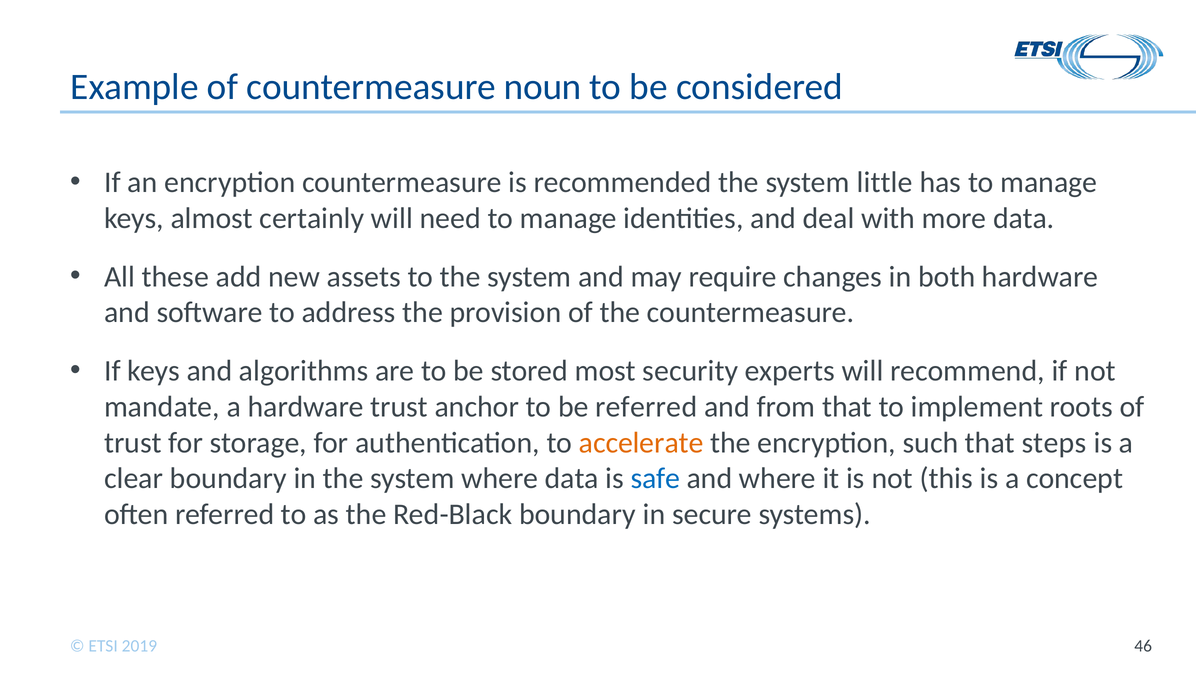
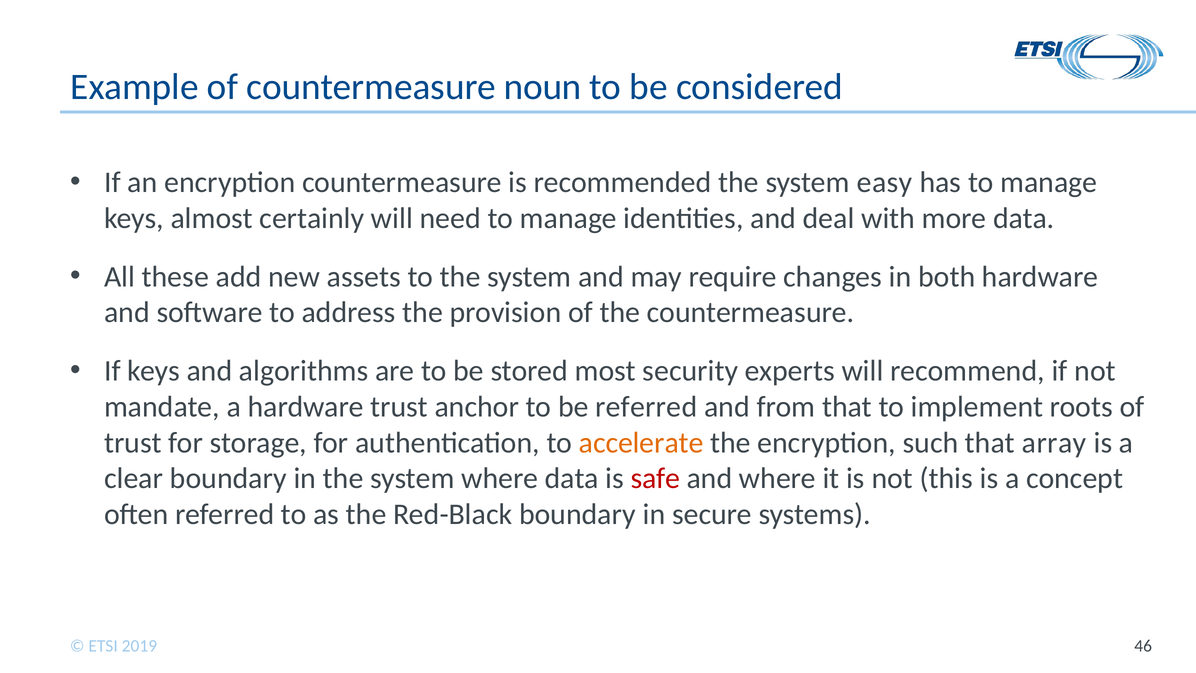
little: little -> easy
steps: steps -> array
safe colour: blue -> red
